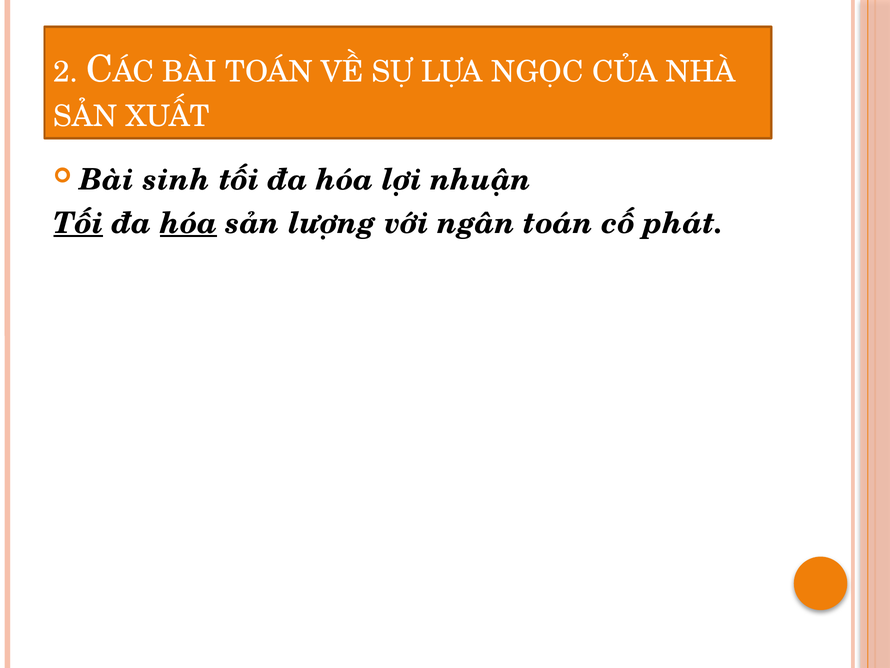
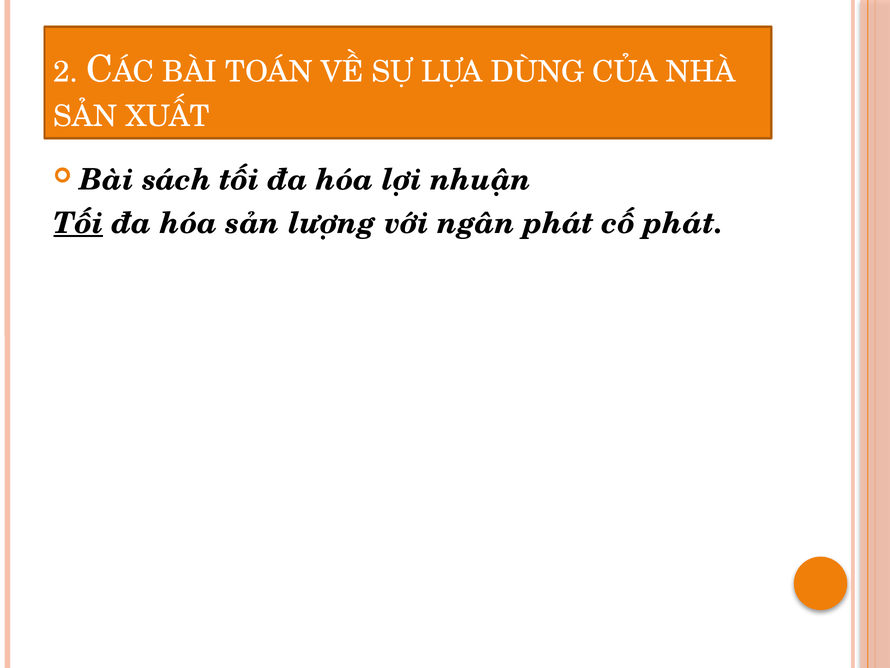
NGỌC: NGỌC -> DÙNG
sinh: sinh -> sách
hóa at (188, 223) underline: present -> none
ngân toán: toán -> phát
